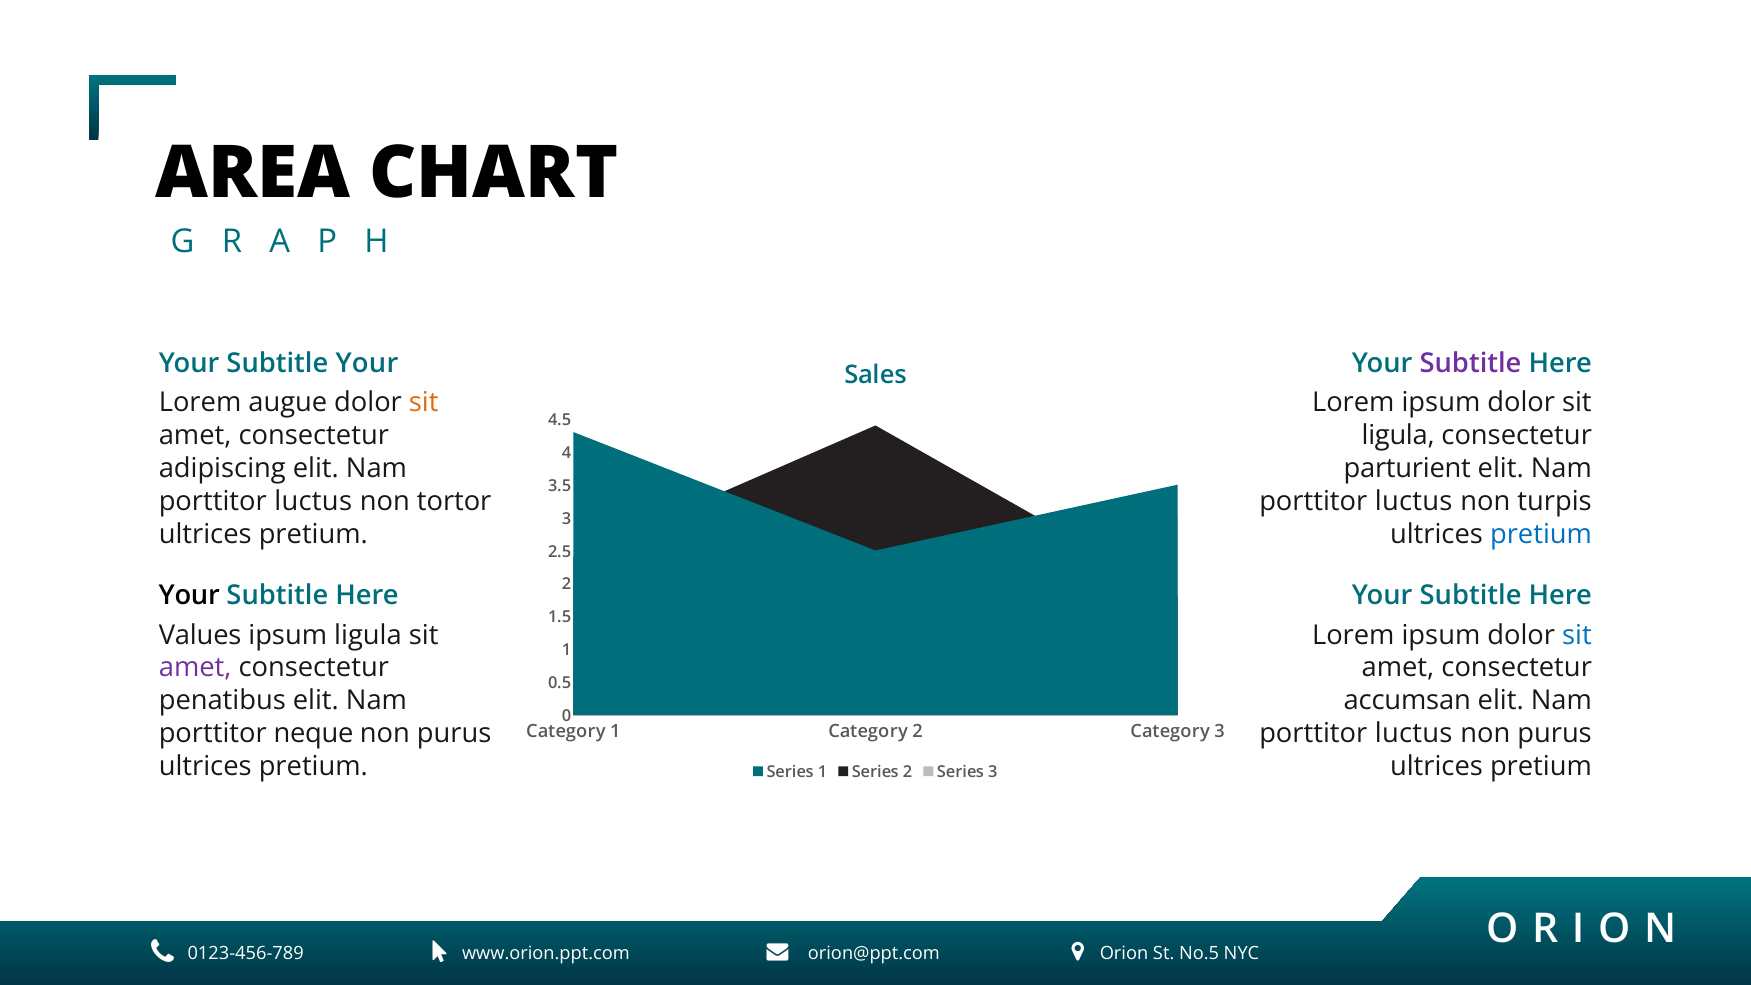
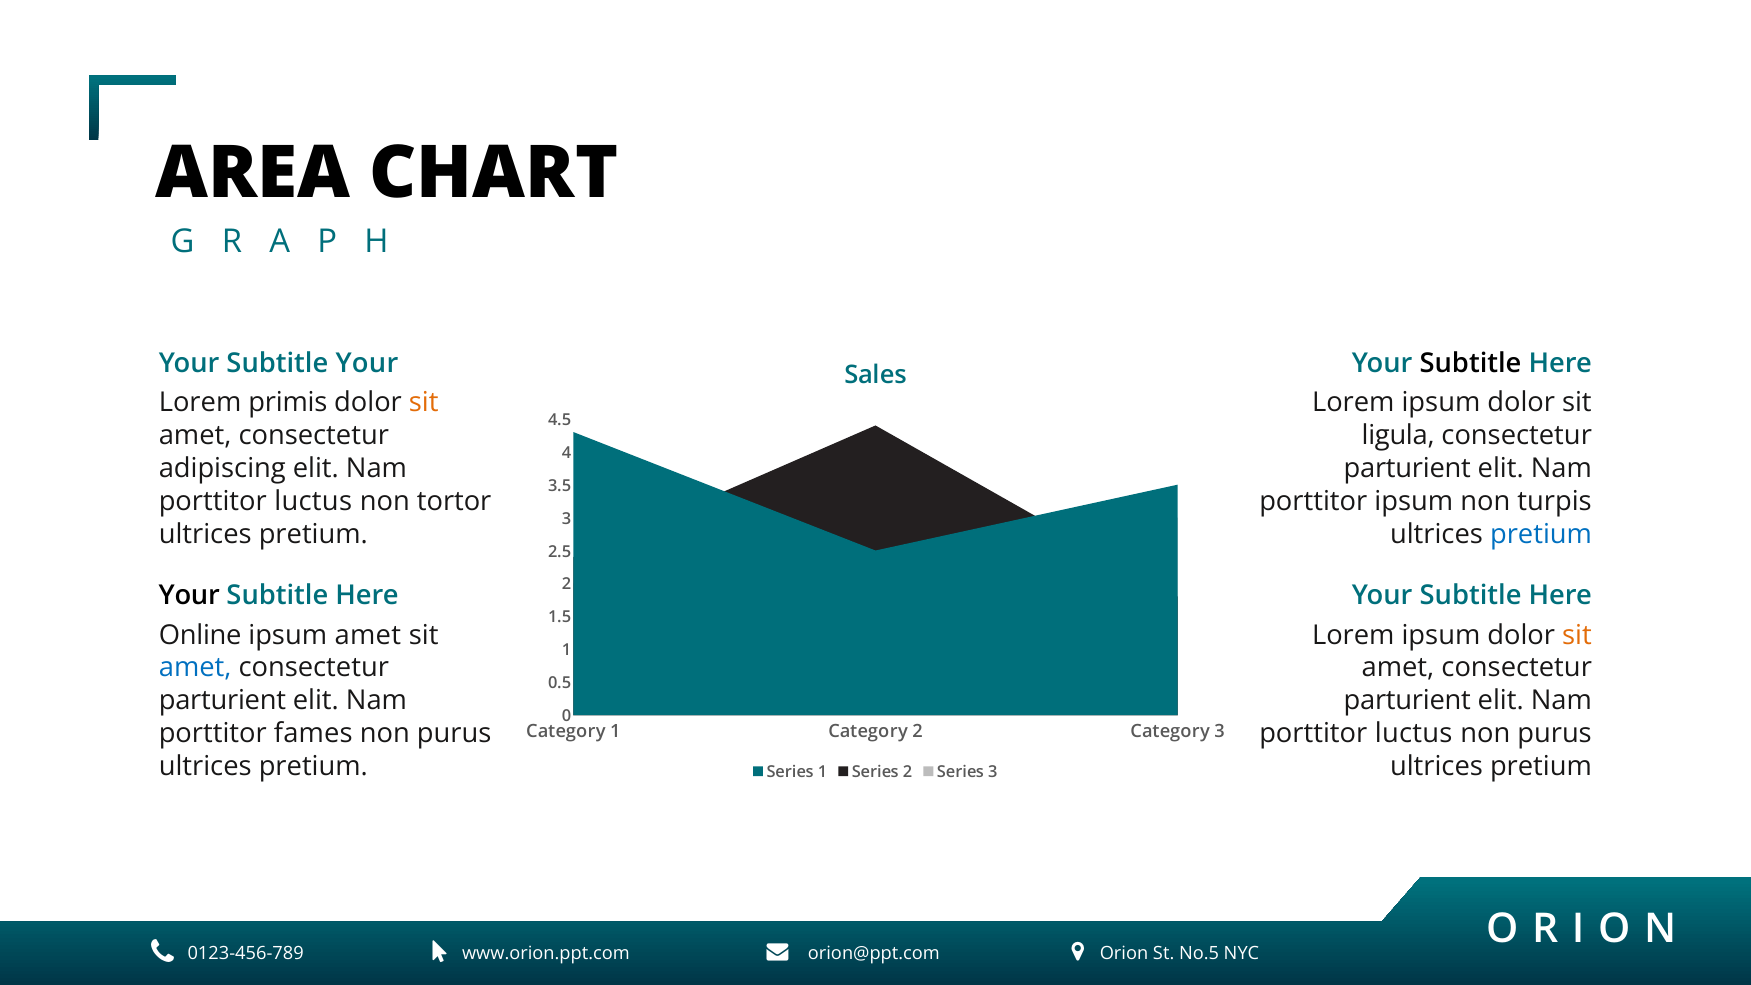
Subtitle at (1471, 363) colour: purple -> black
augue: augue -> primis
luctus at (1414, 501): luctus -> ipsum
Values: Values -> Online
ipsum ligula: ligula -> amet
sit at (1577, 635) colour: blue -> orange
amet at (195, 668) colour: purple -> blue
penatibus at (222, 701): penatibus -> parturient
accumsan at (1407, 701): accumsan -> parturient
neque: neque -> fames
